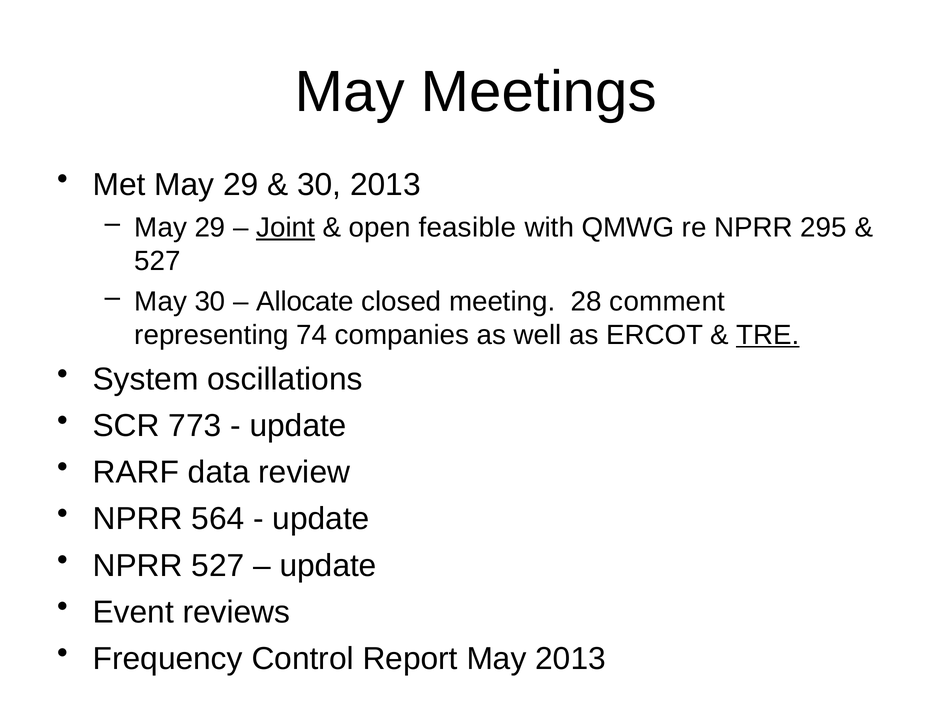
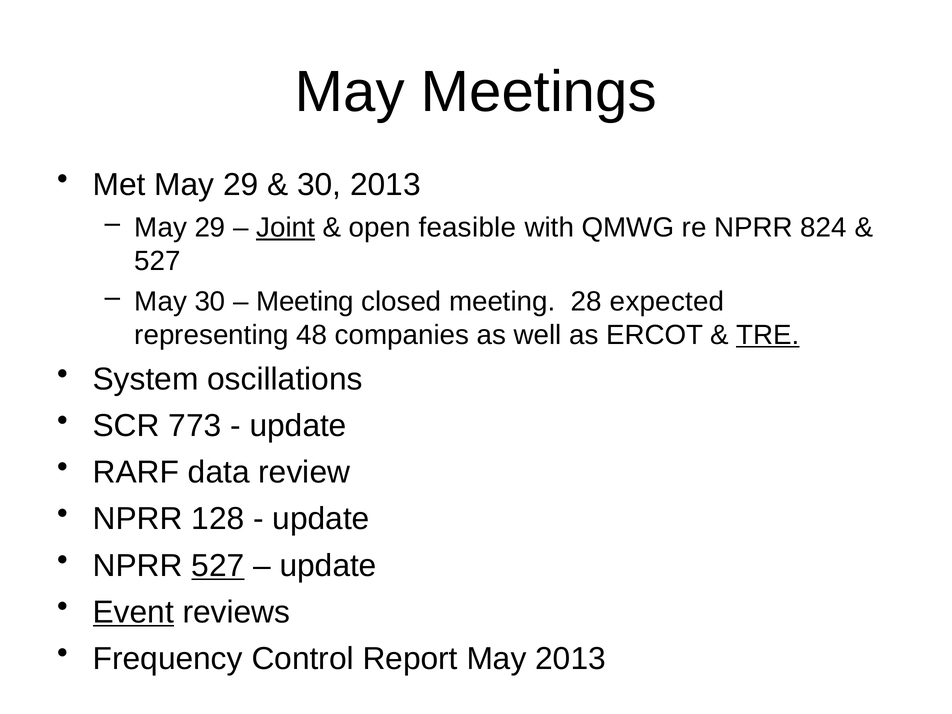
295: 295 -> 824
Allocate at (305, 302): Allocate -> Meeting
comment: comment -> expected
74: 74 -> 48
564: 564 -> 128
527 at (218, 566) underline: none -> present
Event underline: none -> present
